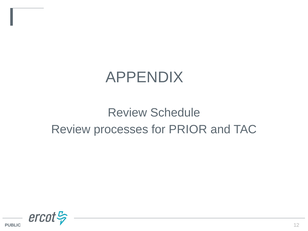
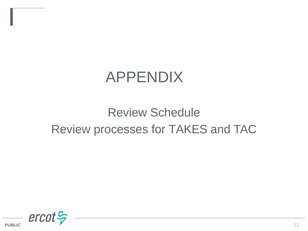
PRIOR: PRIOR -> TAKES
